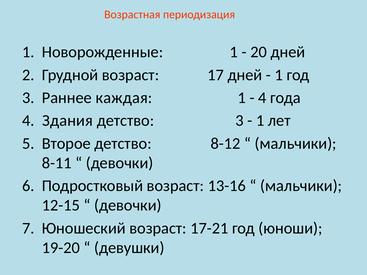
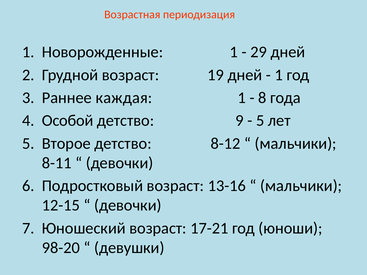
20: 20 -> 29
17: 17 -> 19
4 at (262, 98): 4 -> 8
Здания: Здания -> Особой
детство 3: 3 -> 9
1 at (260, 121): 1 -> 5
19-20: 19-20 -> 98-20
